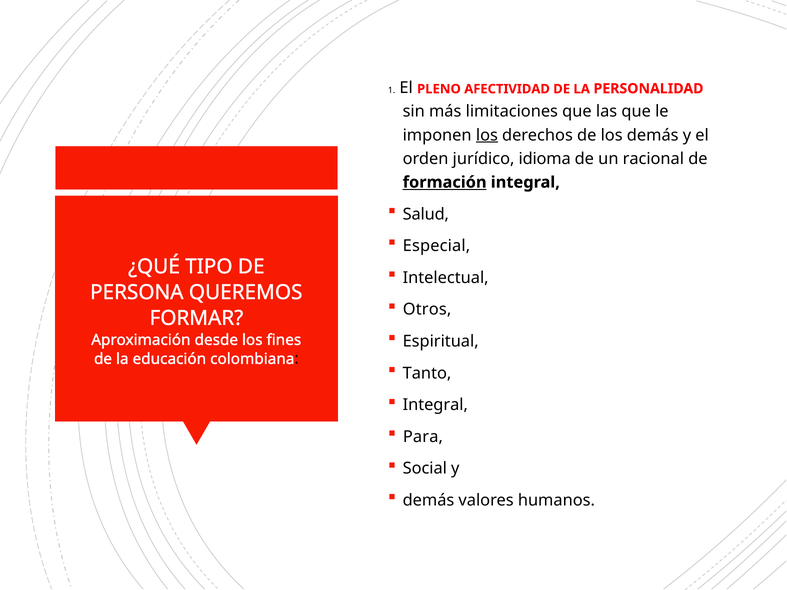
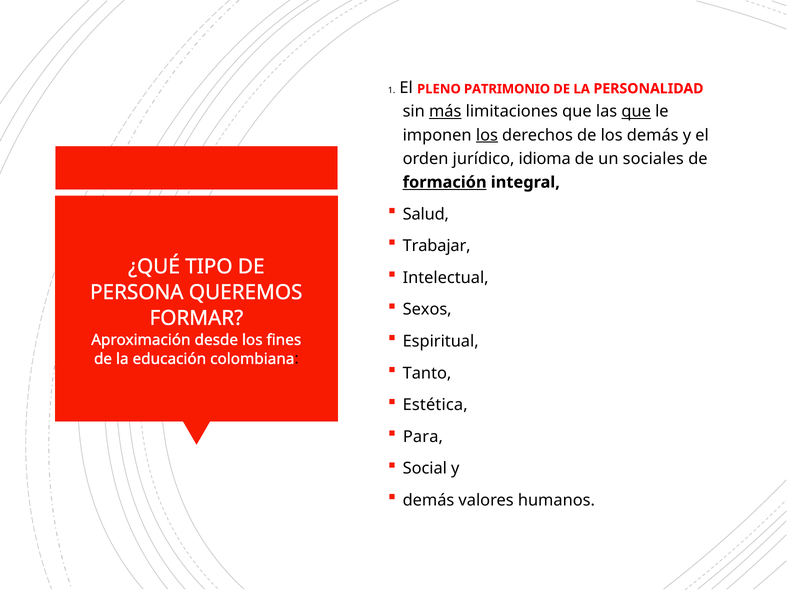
AFECTIVIDAD: AFECTIVIDAD -> PATRIMONIO
más underline: none -> present
que at (636, 112) underline: none -> present
racional: racional -> sociales
Especial: Especial -> Trabajar
Otros: Otros -> Sexos
Integral at (435, 405): Integral -> Estética
